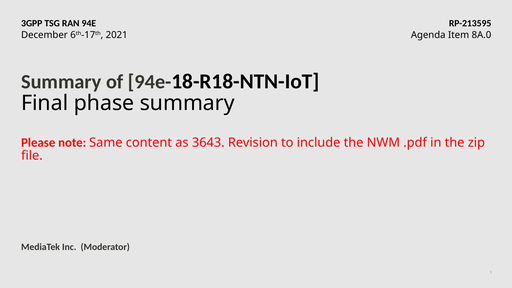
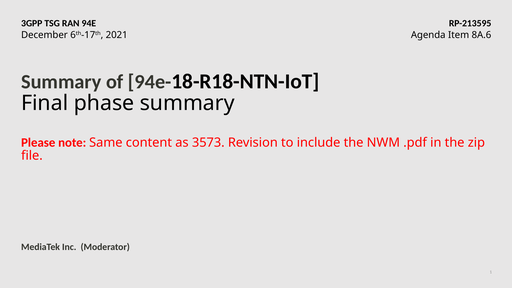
8A.0: 8A.0 -> 8A.6
3643: 3643 -> 3573
